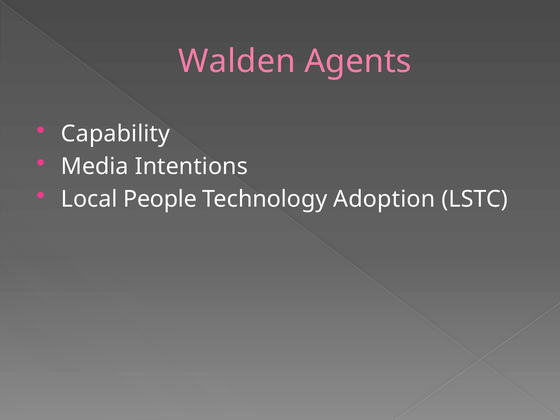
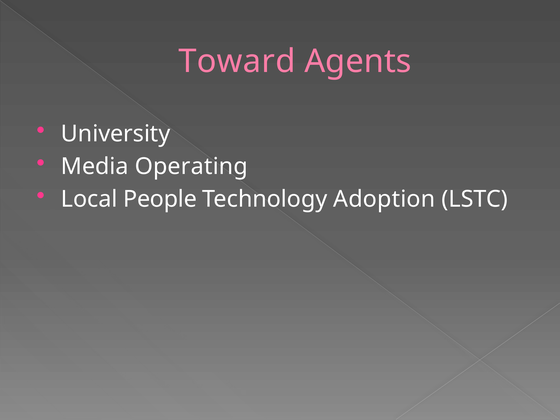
Walden: Walden -> Toward
Capability: Capability -> University
Intentions: Intentions -> Operating
